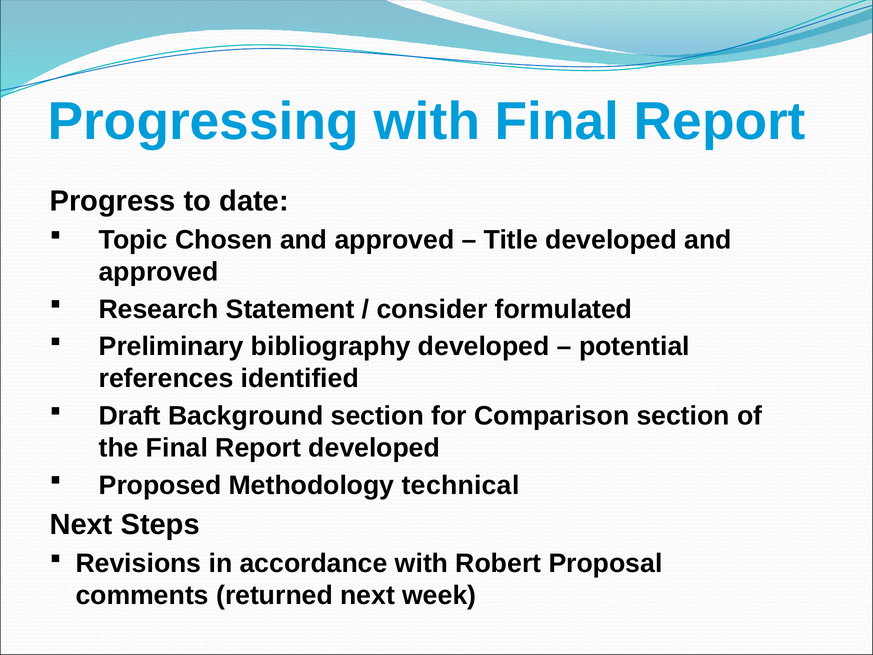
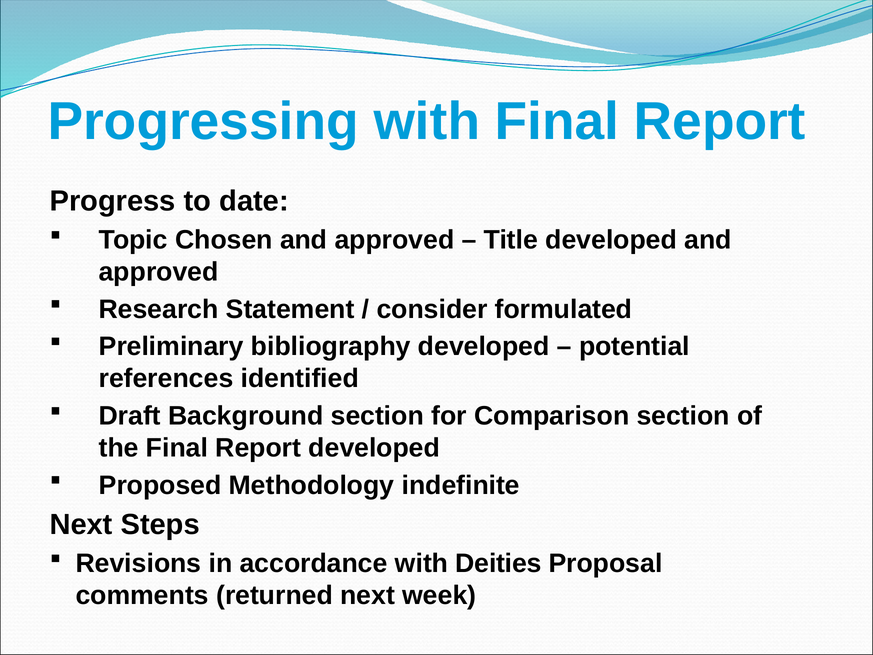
technical: technical -> indefinite
Robert: Robert -> Deities
